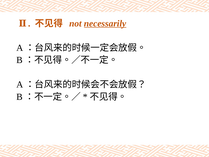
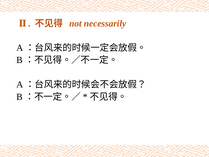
necessarily underline: present -> none
